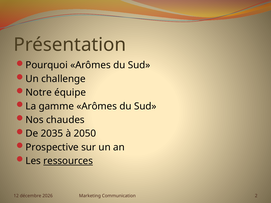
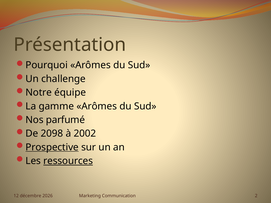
chaudes: chaudes -> parfumé
2035: 2035 -> 2098
2050: 2050 -> 2002
Prospective underline: none -> present
